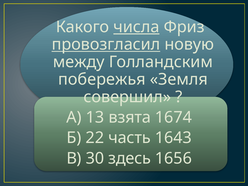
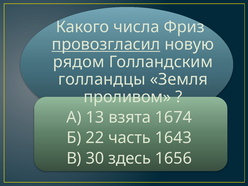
числа underline: present -> none
между: между -> рядом
побережья: побережья -> голландцы
совершил: совершил -> проливом
